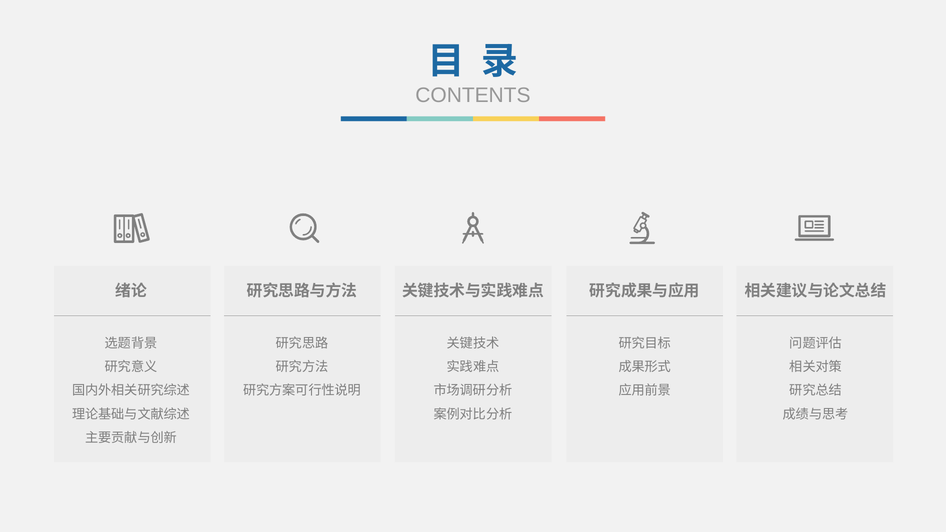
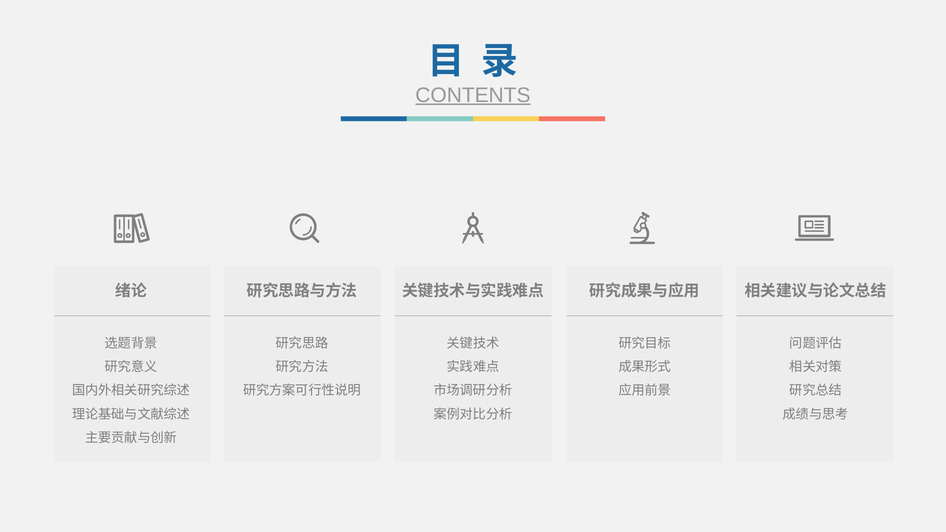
CONTENTS underline: none -> present
